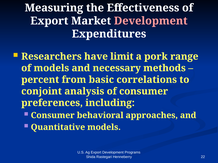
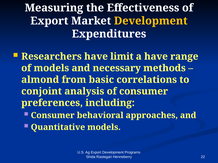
Development at (151, 21) colour: pink -> yellow
a pork: pork -> have
percent: percent -> almond
